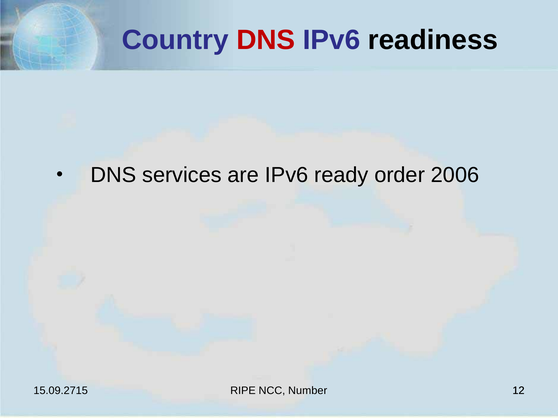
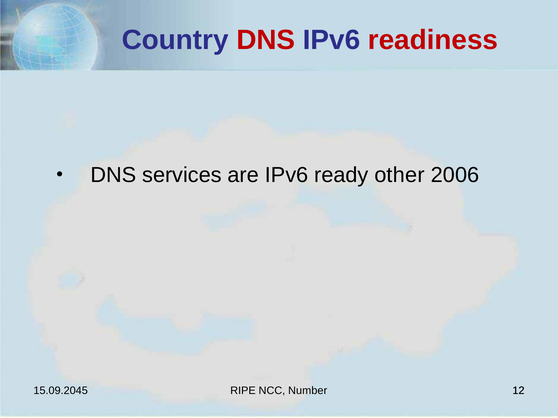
readiness colour: black -> red
order: order -> other
15.09.2715: 15.09.2715 -> 15.09.2045
